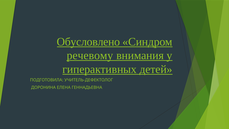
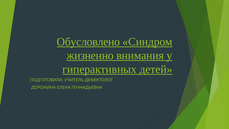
речевому: речевому -> жизненно
